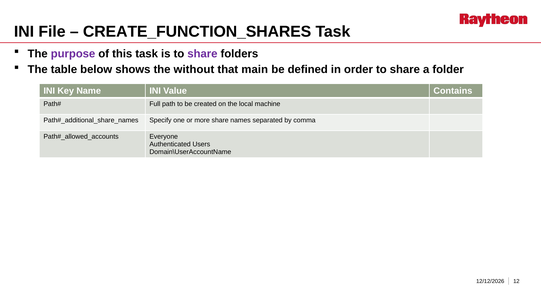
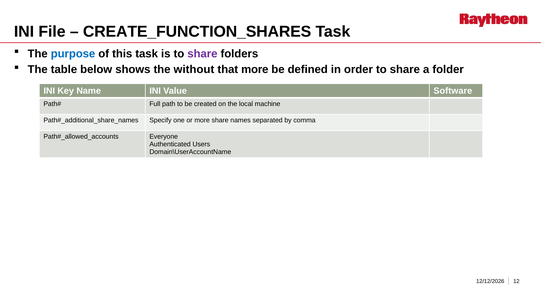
purpose colour: purple -> blue
that main: main -> more
Contains: Contains -> Software
